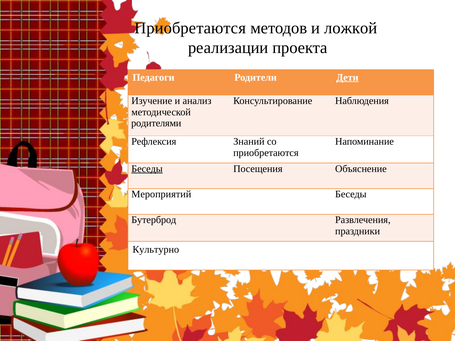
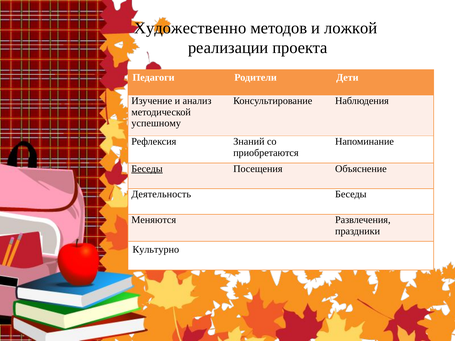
Приобретаются at (190, 28): Приобретаются -> Художественно
Дети underline: present -> none
родителями: родителями -> успешному
Мероприятий: Мероприятий -> Деятельность
Бутерброд: Бутерброд -> Меняются
